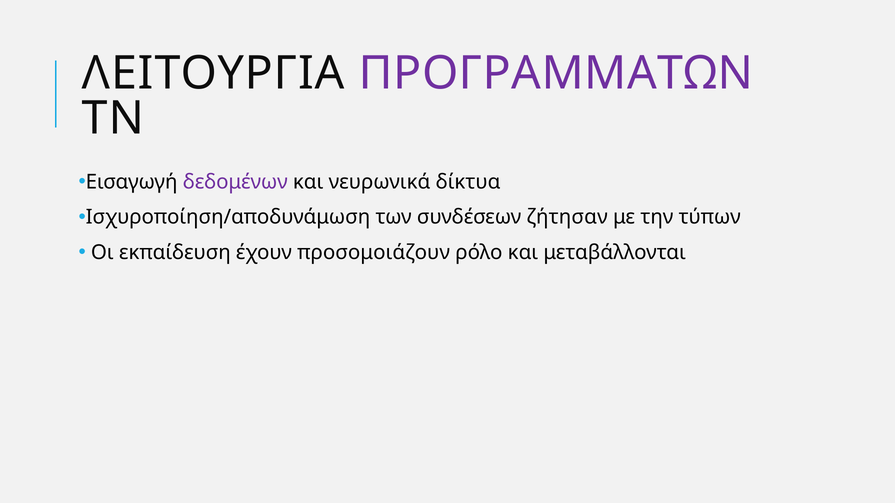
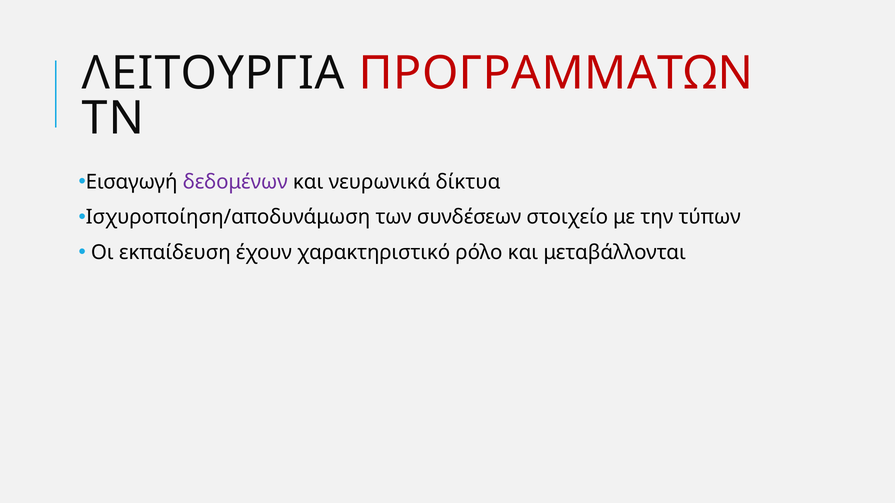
ΠΡΟΓΡΑΜΜΑΤΩΝ colour: purple -> red
ζήτησαν: ζήτησαν -> στοιχείο
προσομοιάζουν: προσομοιάζουν -> χαρακτηριστικό
